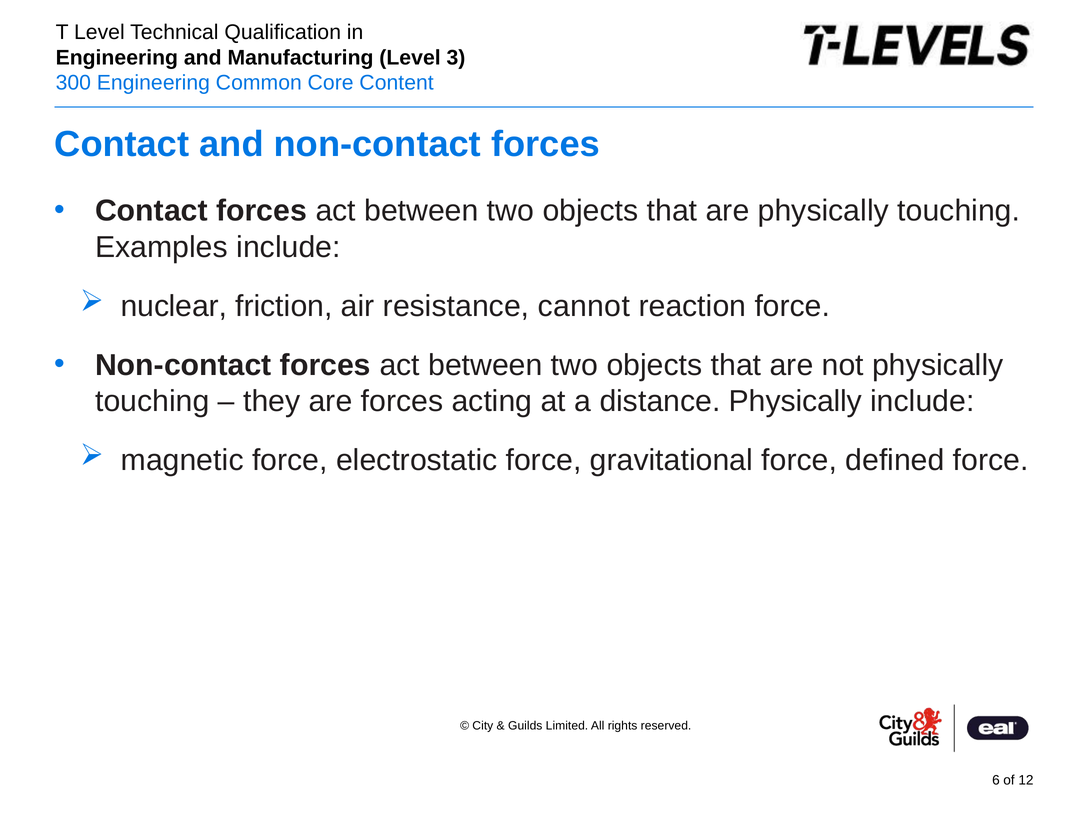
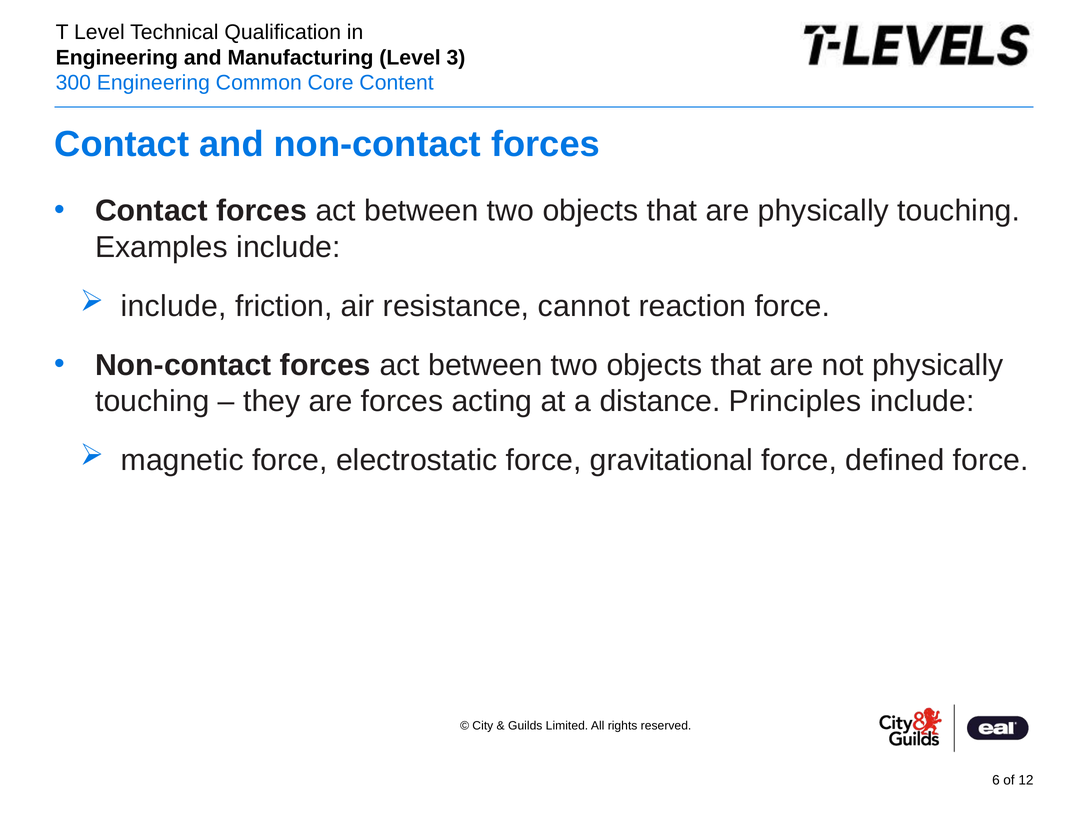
nuclear at (174, 306): nuclear -> include
distance Physically: Physically -> Principles
